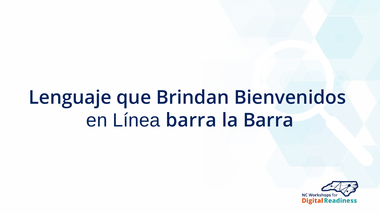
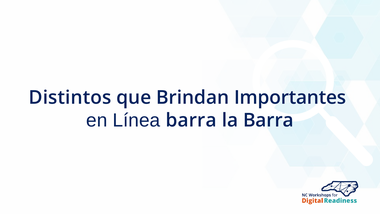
Lenguaje: Lenguaje -> Distintos
Bienvenidos: Bienvenidos -> Importantes
